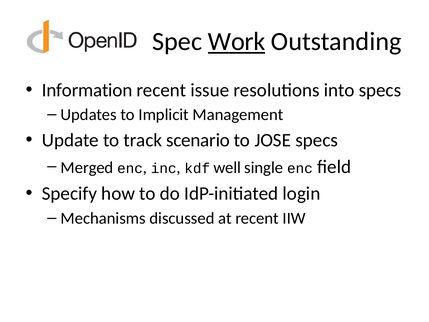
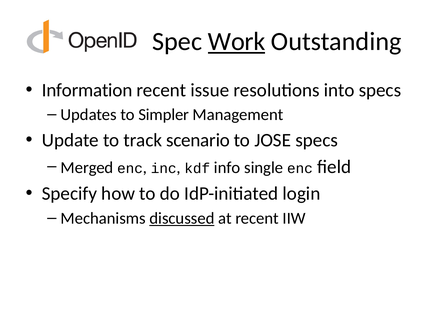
Implicit: Implicit -> Simpler
well: well -> info
discussed underline: none -> present
